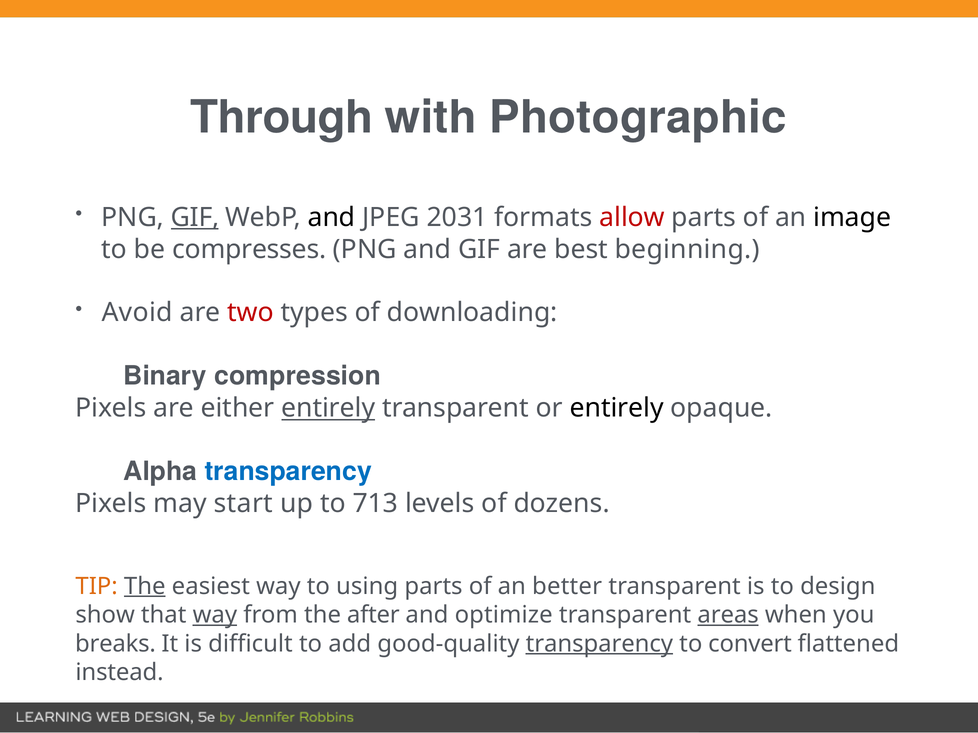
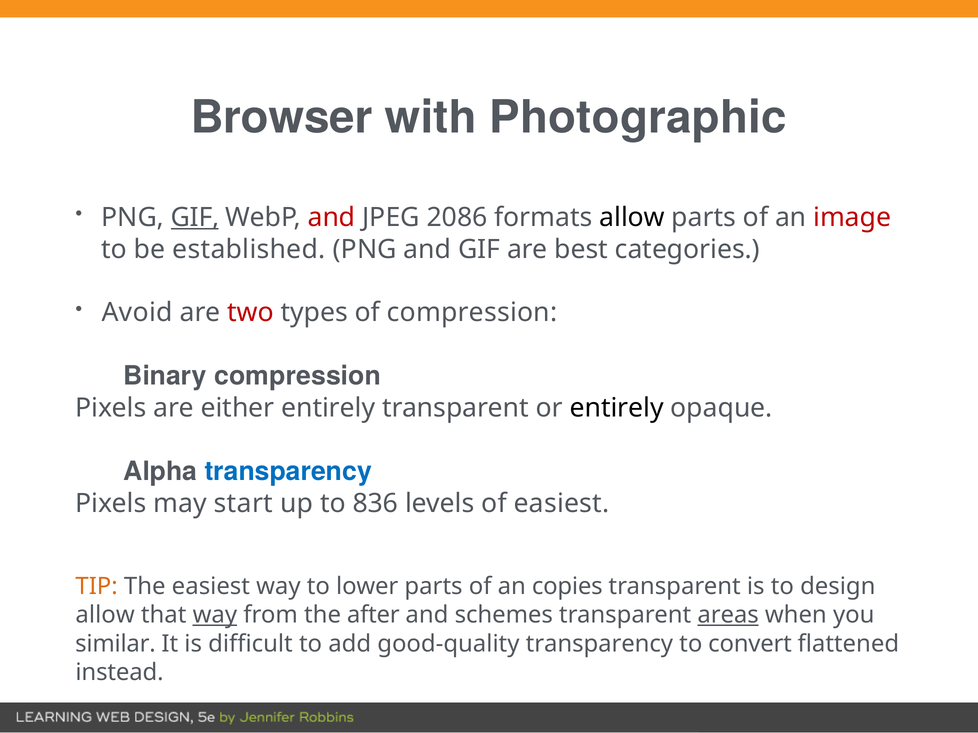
Through: Through -> Browser
and at (331, 217) colour: black -> red
2031: 2031 -> 2086
allow at (632, 217) colour: red -> black
image colour: black -> red
compresses: compresses -> established
beginning: beginning -> categories
of downloading: downloading -> compression
entirely at (328, 408) underline: present -> none
713: 713 -> 836
of dozens: dozens -> easiest
The at (145, 587) underline: present -> none
using: using -> lower
better: better -> copies
show at (105, 615): show -> allow
optimize: optimize -> schemes
breaks: breaks -> similar
transparency at (599, 644) underline: present -> none
